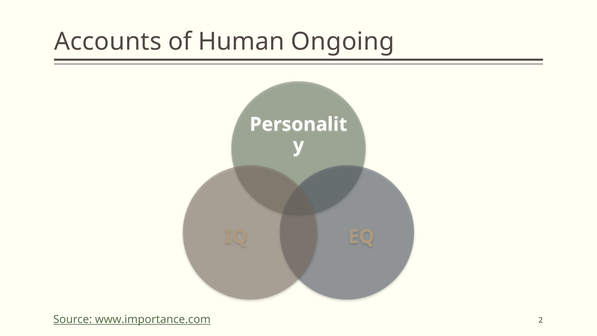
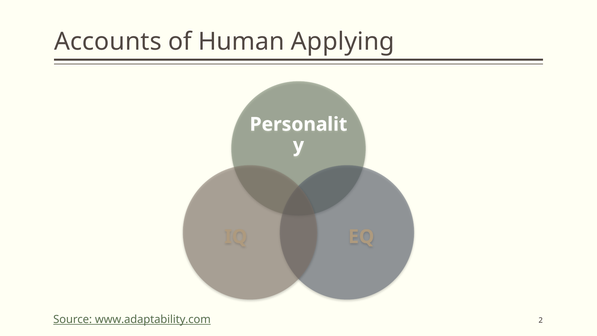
Ongoing: Ongoing -> Applying
www.importance.com: www.importance.com -> www.adaptability.com
